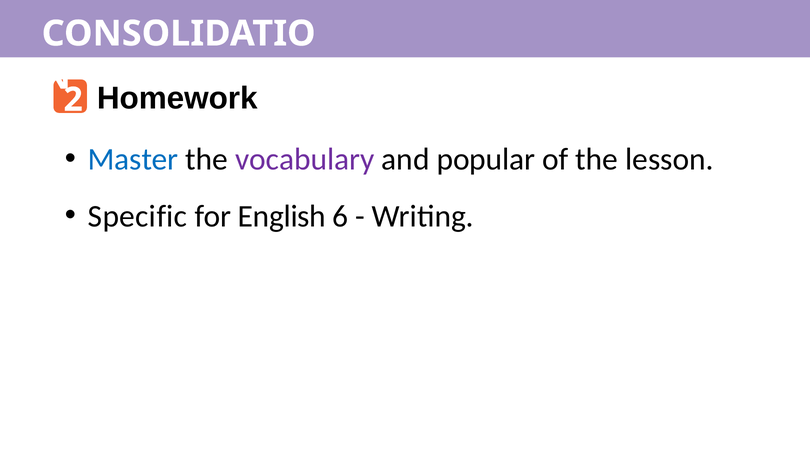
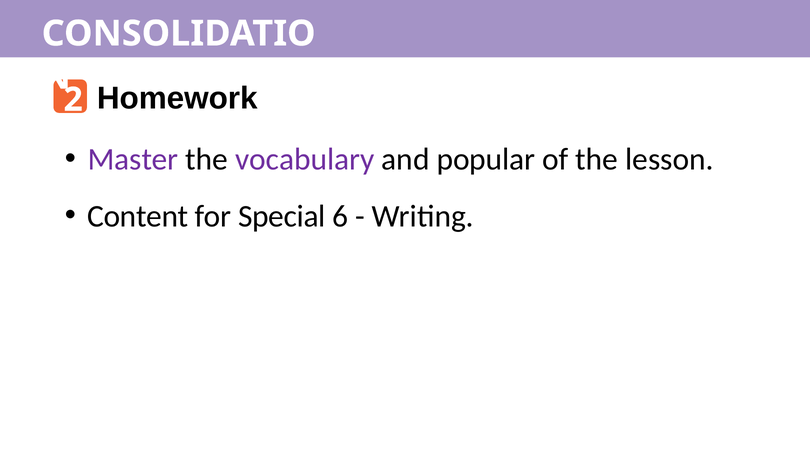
Master colour: blue -> purple
Specific: Specific -> Content
English: English -> Special
